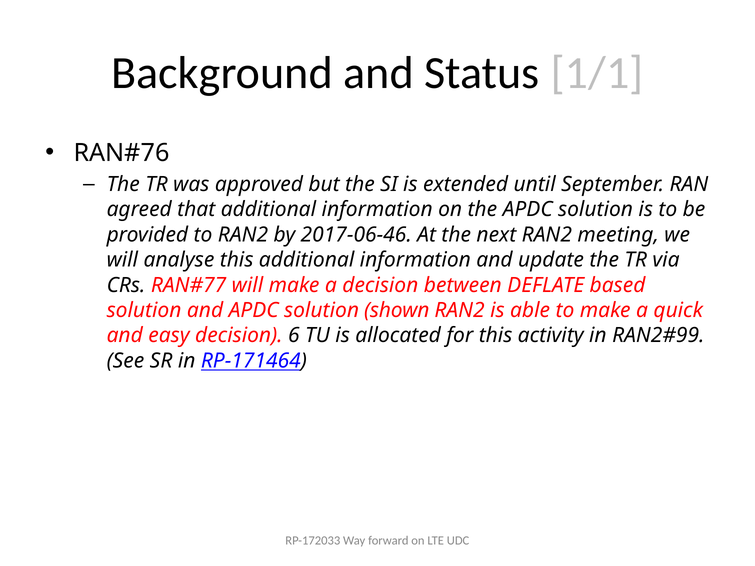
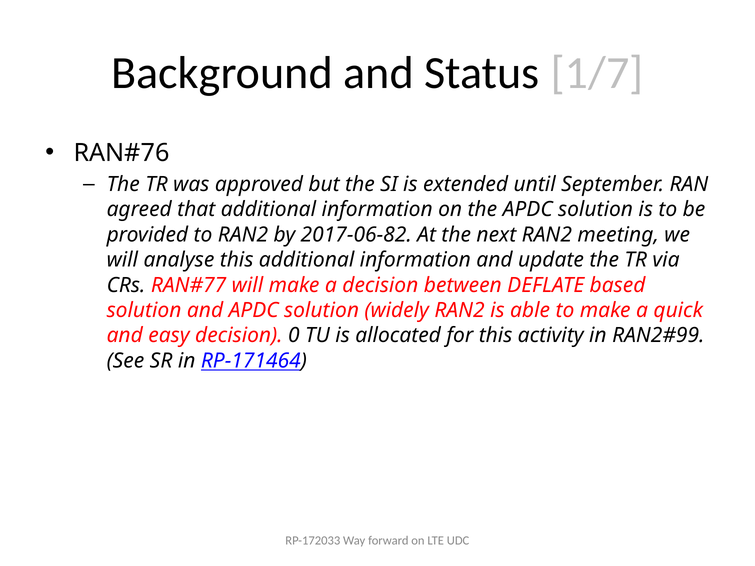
1/1: 1/1 -> 1/7
2017-06-46: 2017-06-46 -> 2017-06-82
shown: shown -> widely
6: 6 -> 0
